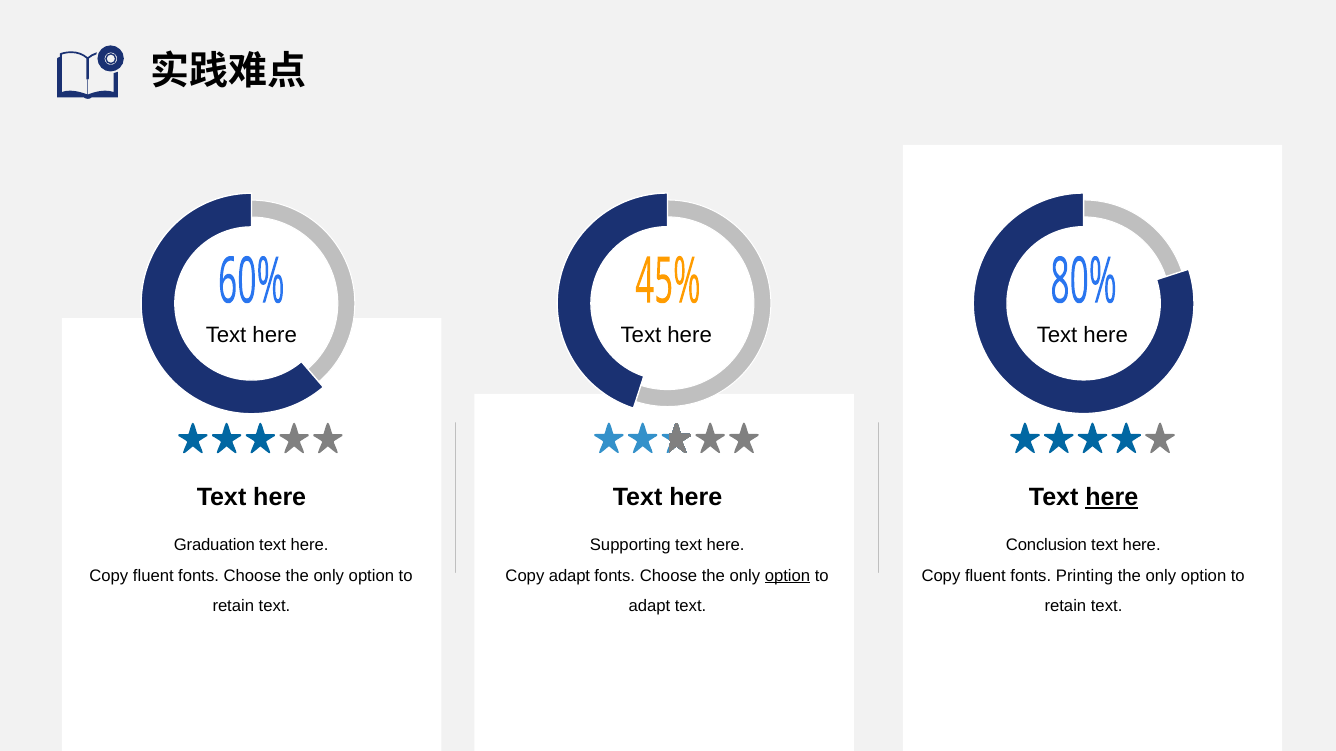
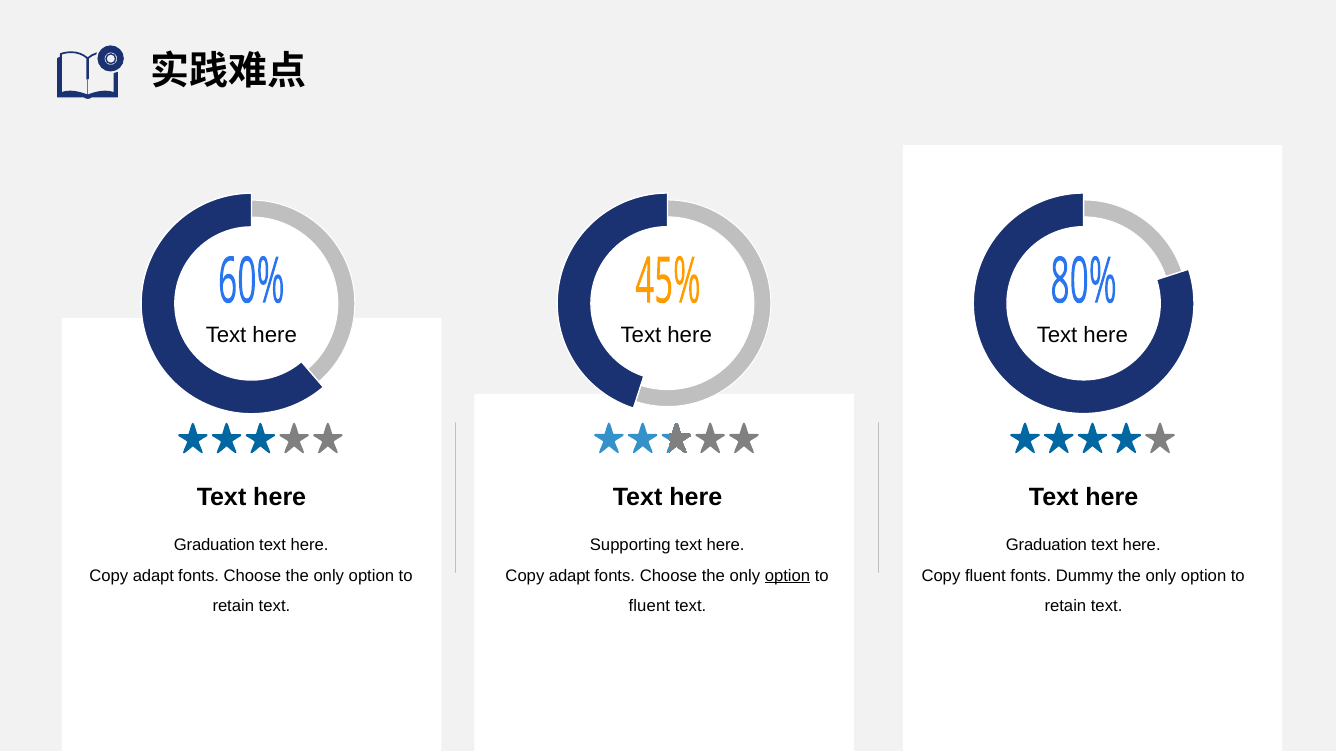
here at (1112, 498) underline: present -> none
Conclusion at (1046, 546): Conclusion -> Graduation
fluent at (153, 576): fluent -> adapt
Printing: Printing -> Dummy
adapt at (649, 606): adapt -> fluent
